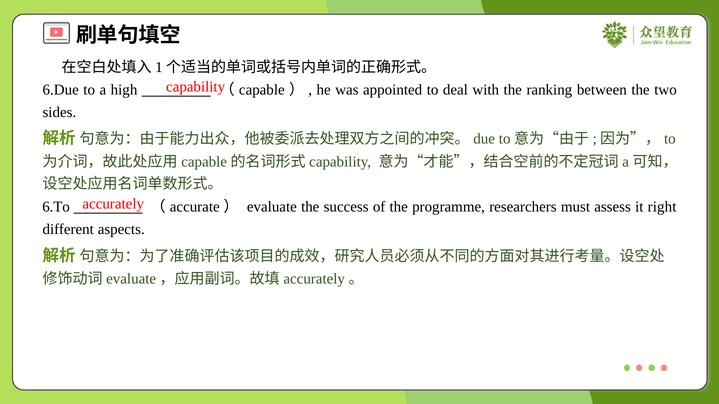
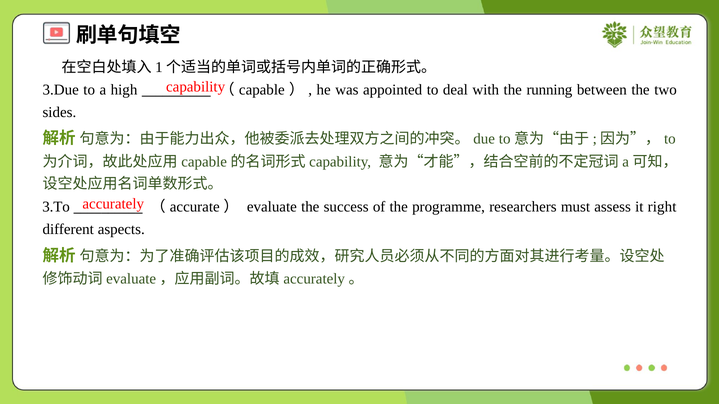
6.Due: 6.Due -> 3.Due
ranking: ranking -> running
6.To: 6.To -> 3.To
